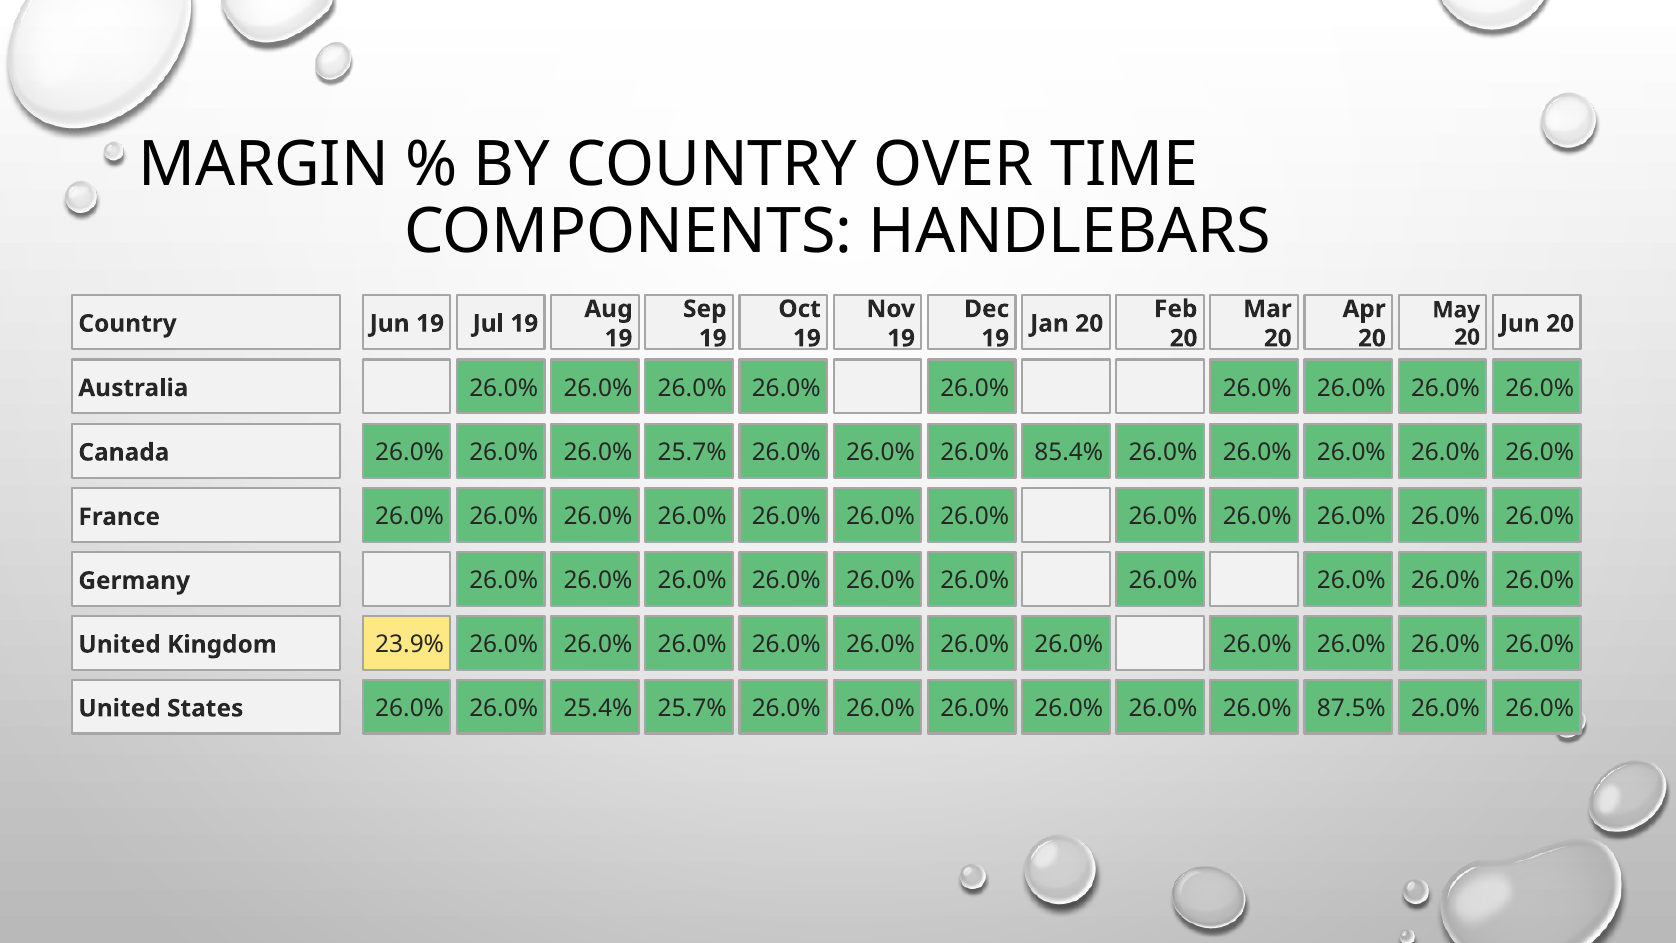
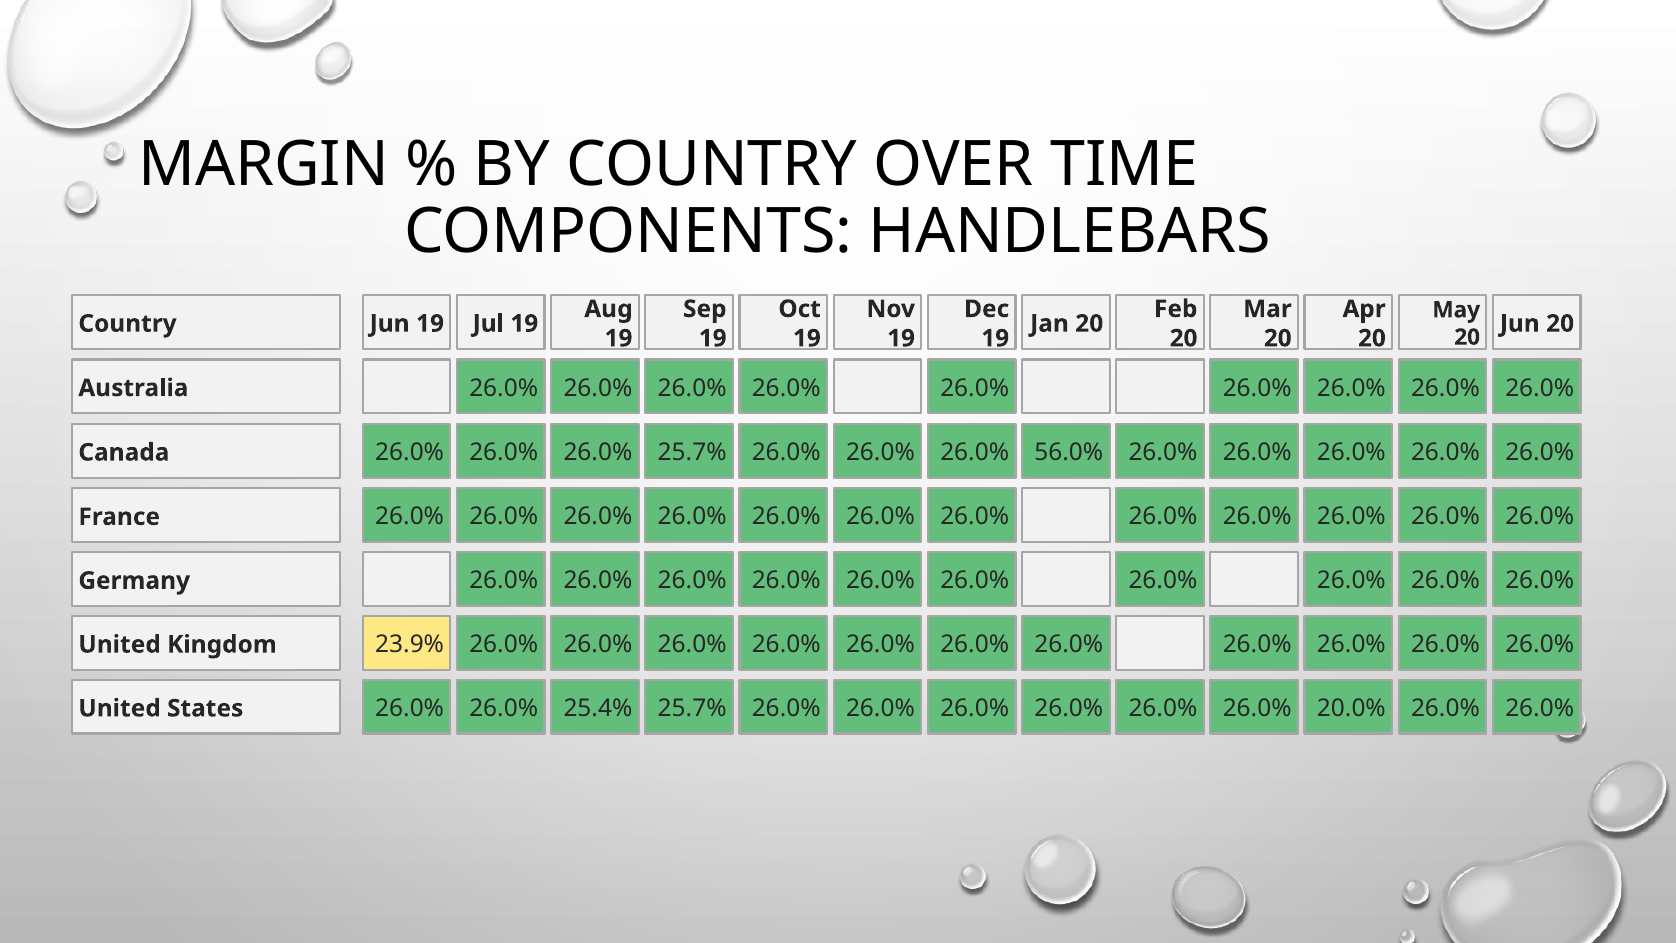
85.4%: 85.4% -> 56.0%
87.5%: 87.5% -> 20.0%
